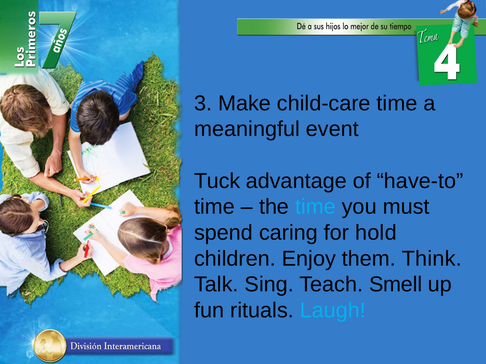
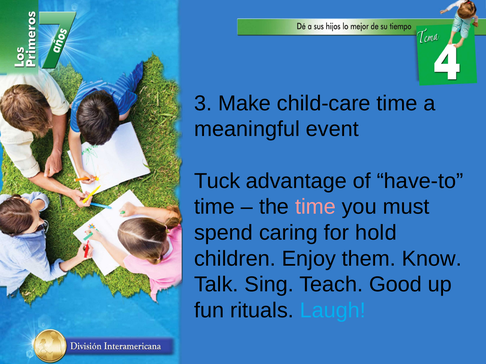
time at (315, 207) colour: light blue -> pink
Think: Think -> Know
Smell: Smell -> Good
